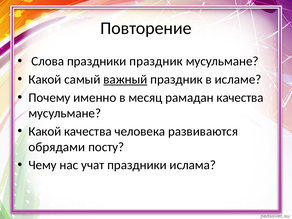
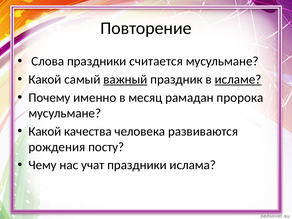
праздники праздник: праздник -> считается
исламе underline: none -> present
рамадан качества: качества -> пророка
обрядами: обрядами -> рождения
